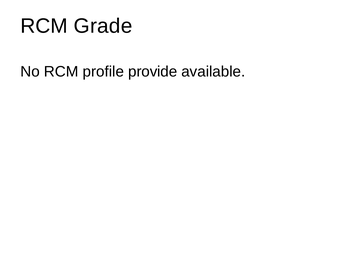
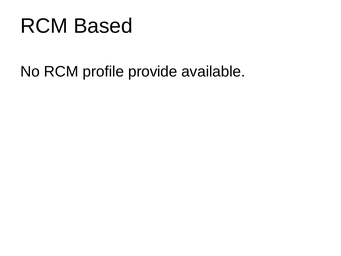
Grade: Grade -> Based
